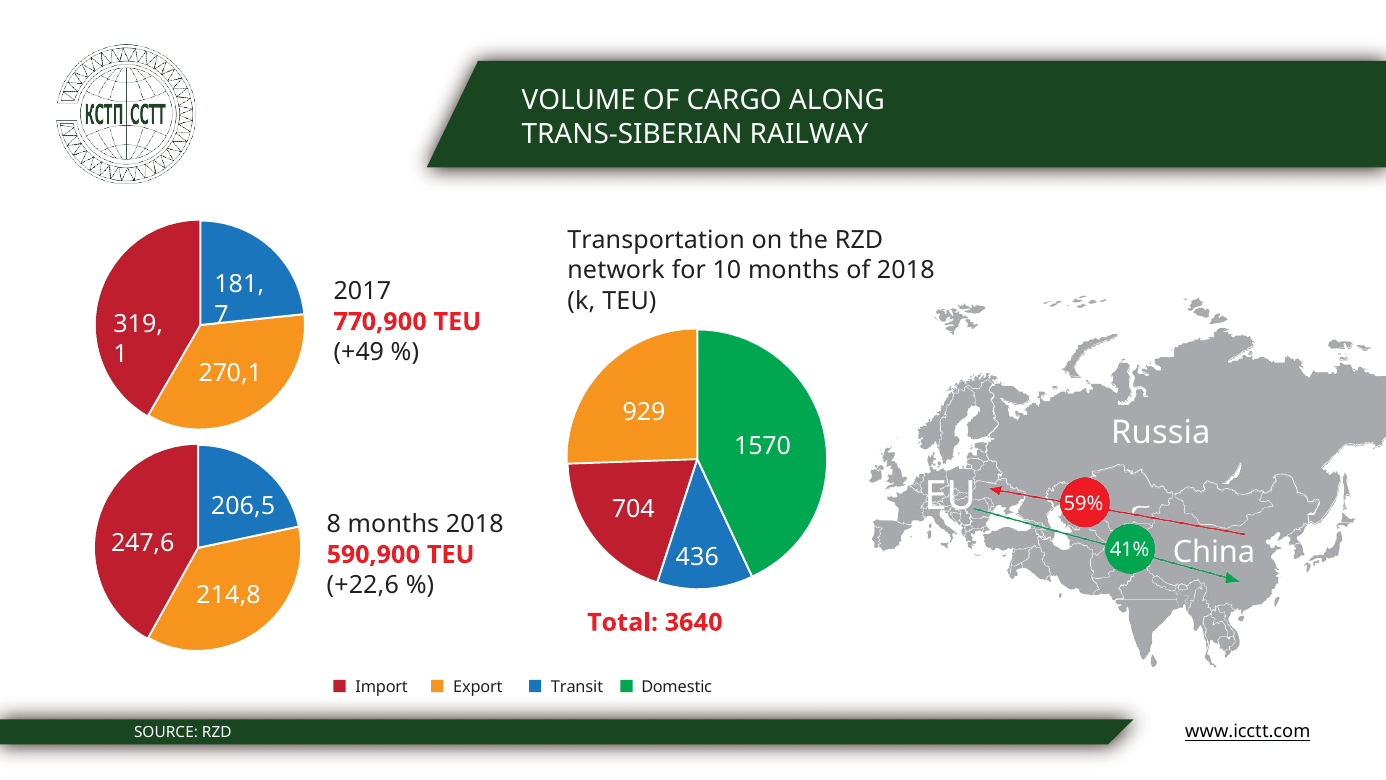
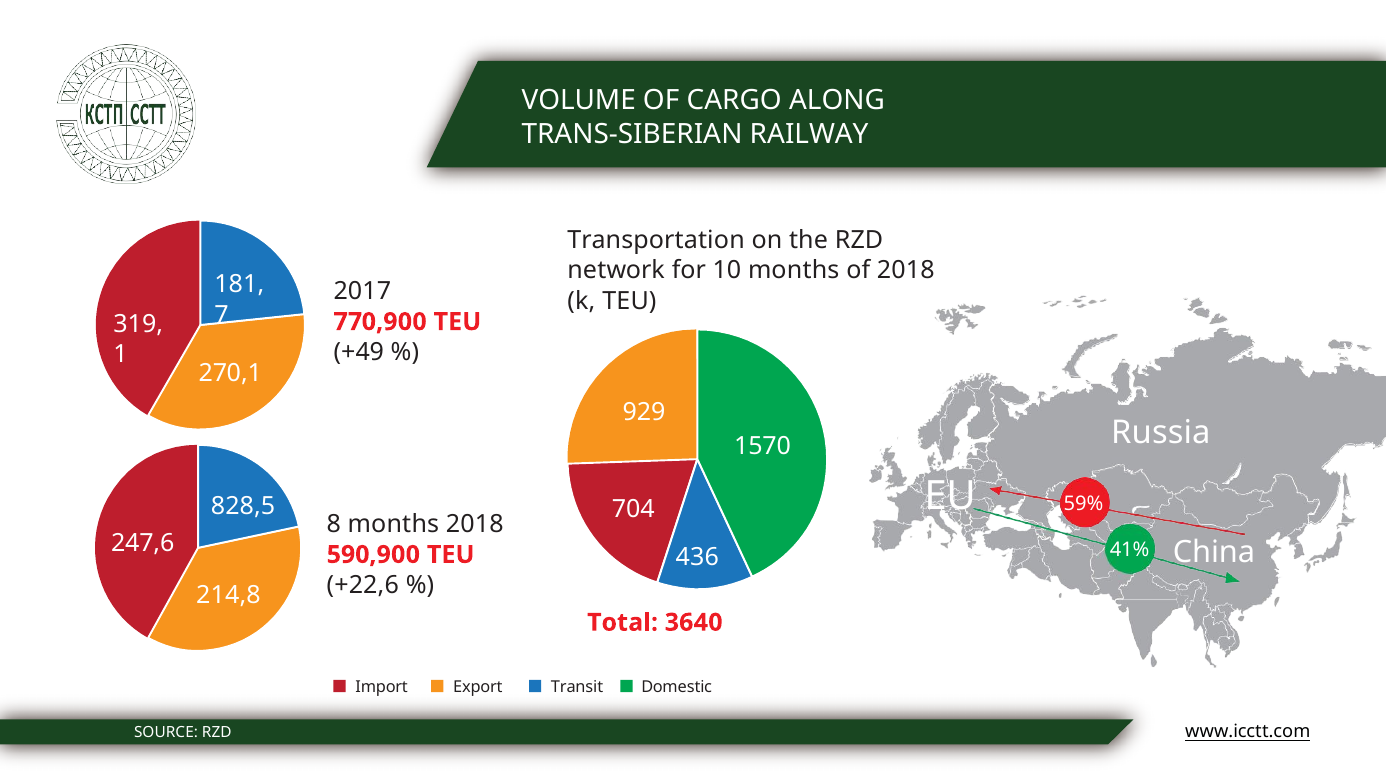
206,5: 206,5 -> 828,5
